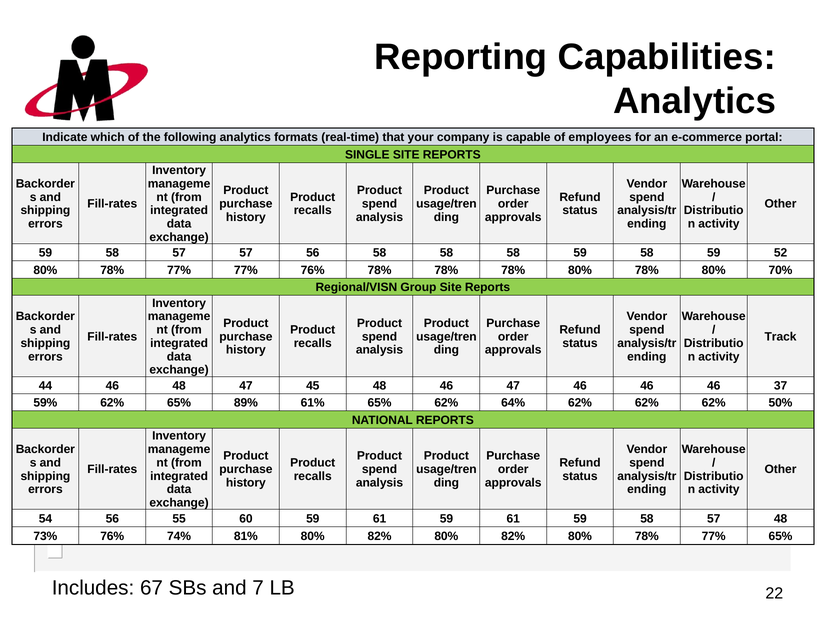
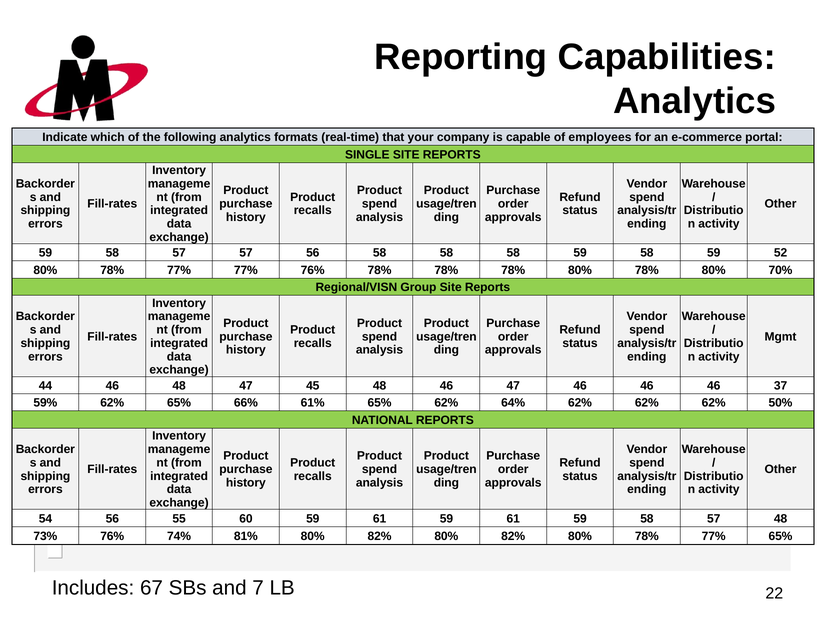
Track: Track -> Mgmt
89%: 89% -> 66%
